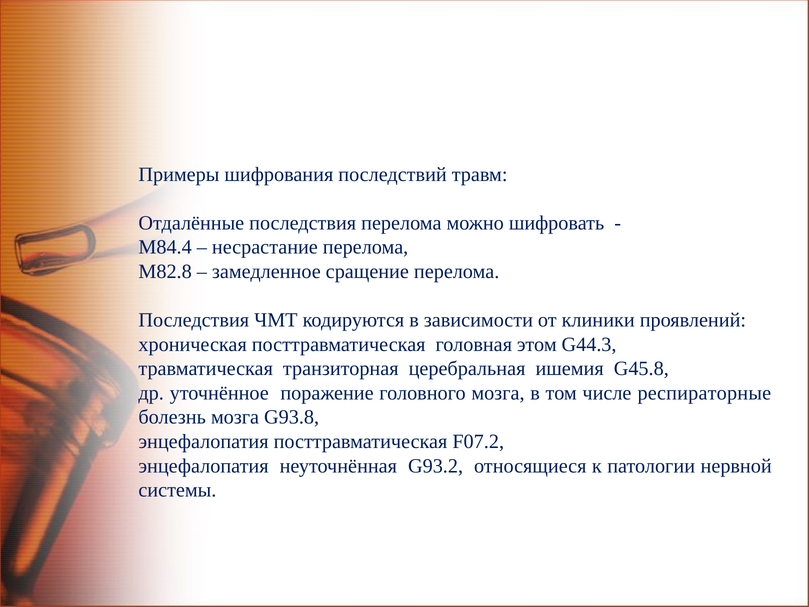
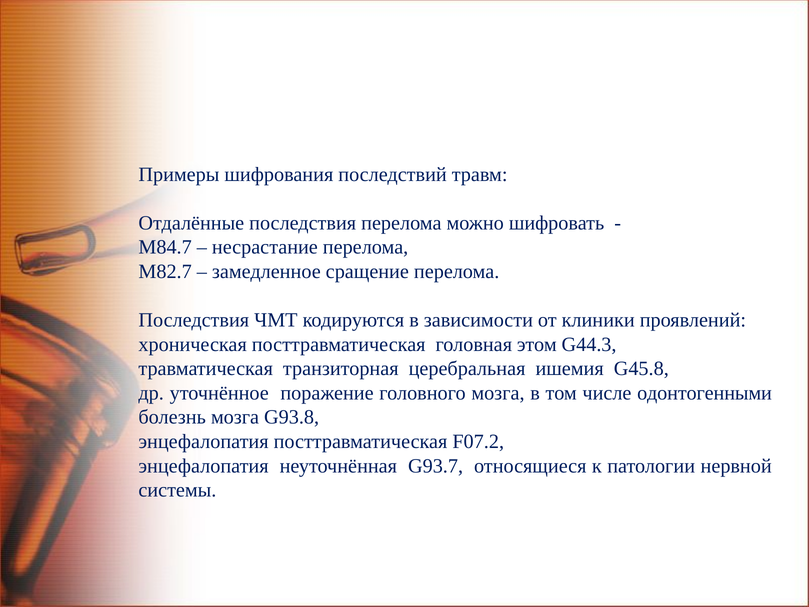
М84.4: М84.4 -> М84.7
М82.8: М82.8 -> М82.7
респираторные: респираторные -> одонтогенными
G93.2: G93.2 -> G93.7
